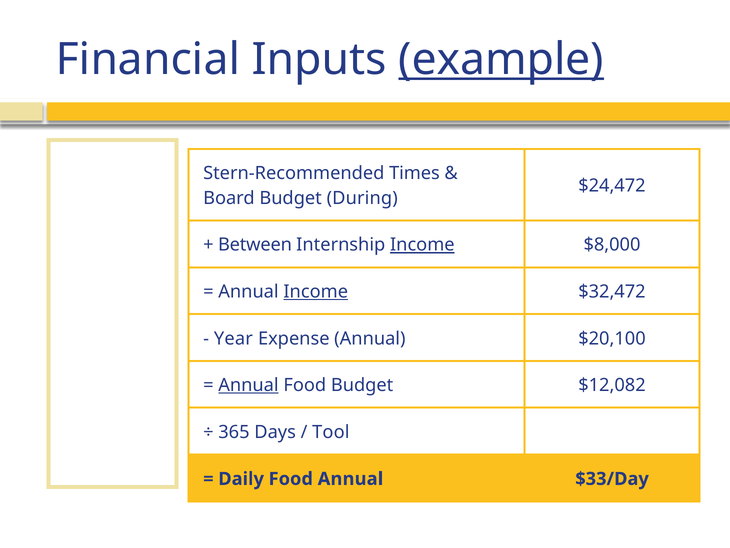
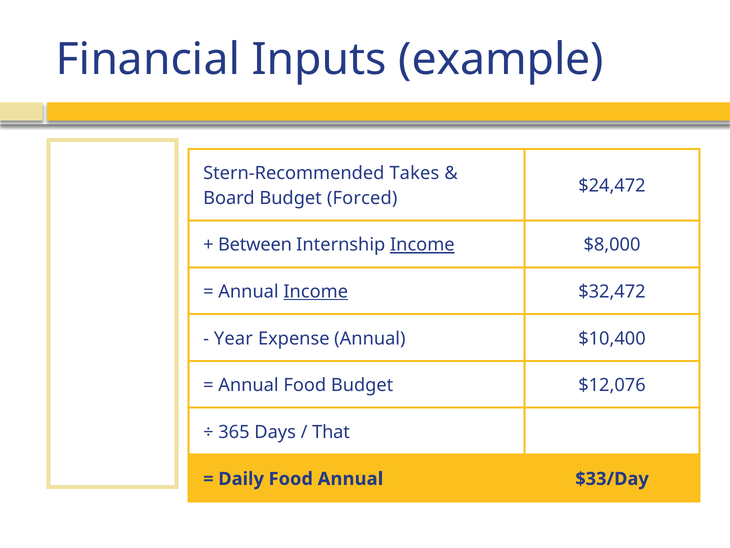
example underline: present -> none
Times: Times -> Takes
During: During -> Forced
$20,100: $20,100 -> $10,400
Annual at (248, 385) underline: present -> none
$12,082: $12,082 -> $12,076
Tool: Tool -> That
